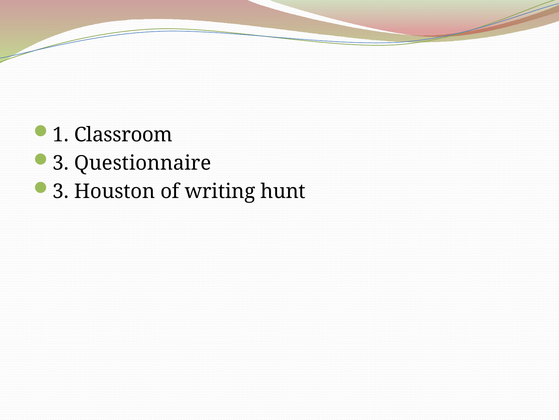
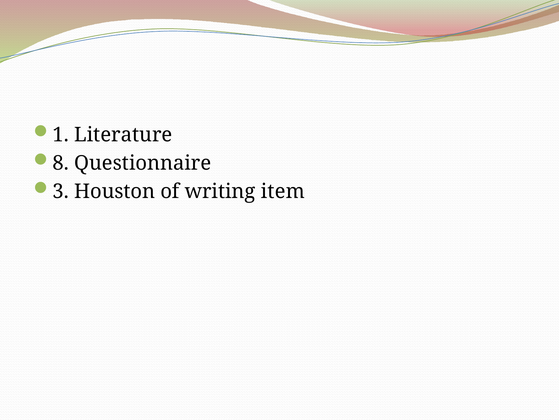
Classroom: Classroom -> Literature
3 at (61, 163): 3 -> 8
hunt: hunt -> item
